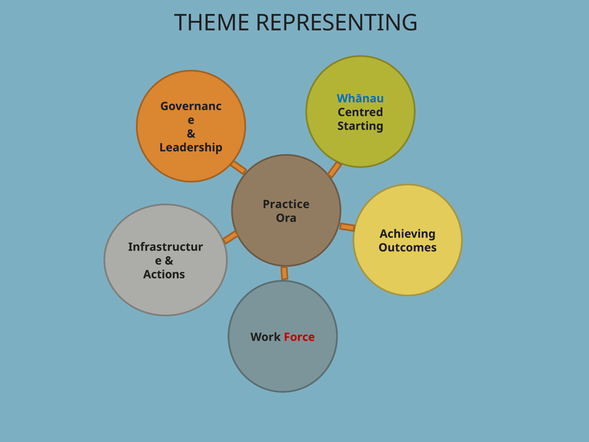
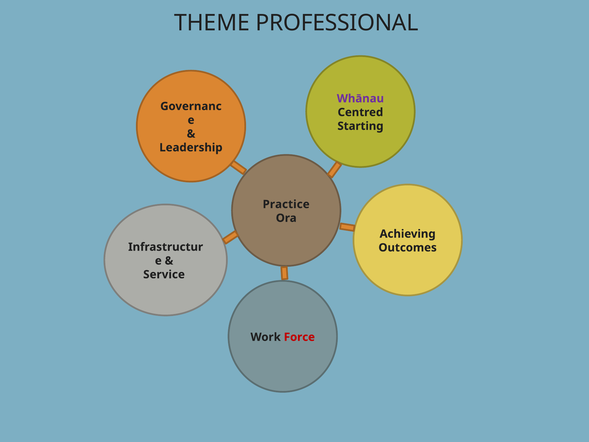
REPRESENTING: REPRESENTING -> PROFESSIONAL
Whānau colour: blue -> purple
Actions: Actions -> Service
